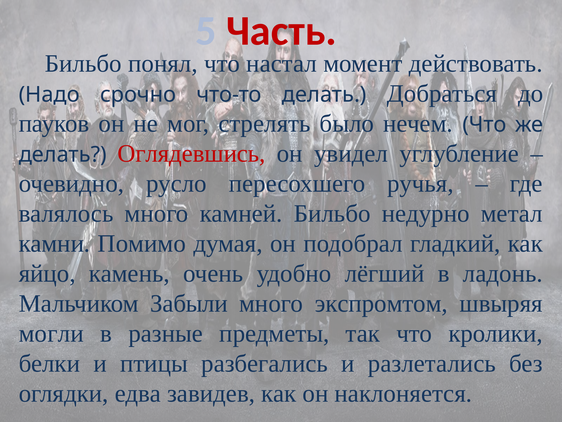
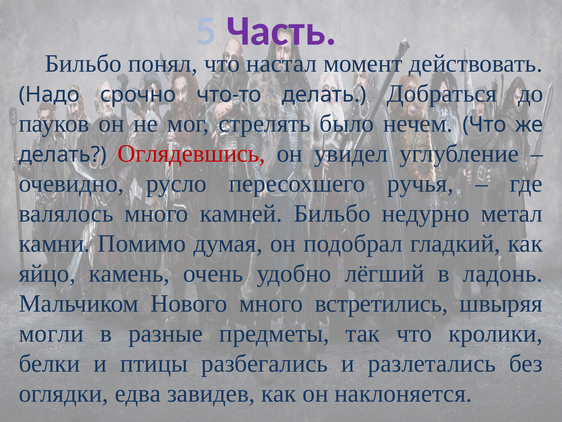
Часть colour: red -> purple
Забыли: Забыли -> Нового
экспромтом: экспромтом -> встретились
